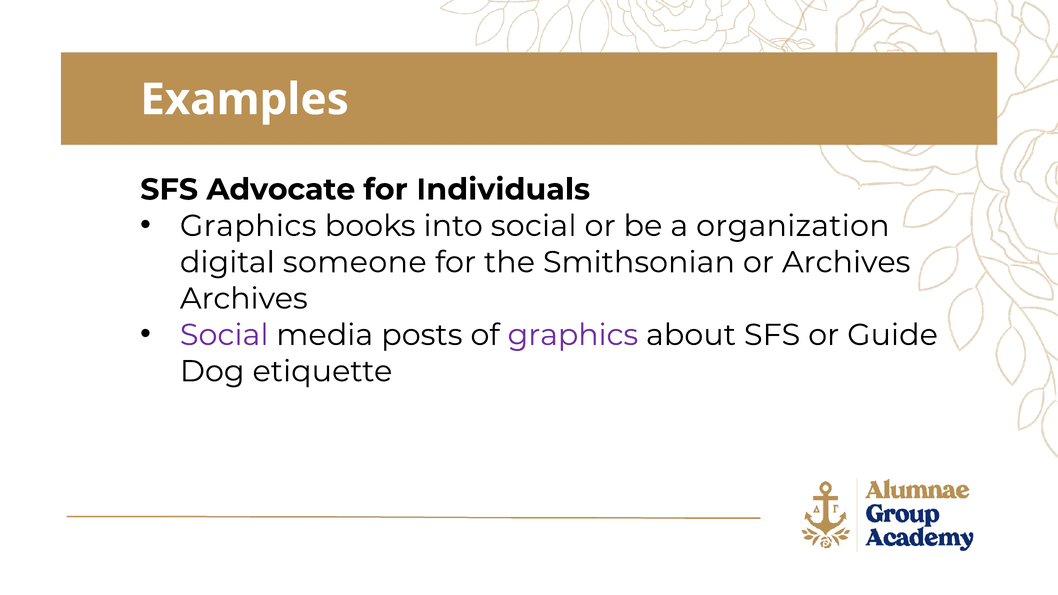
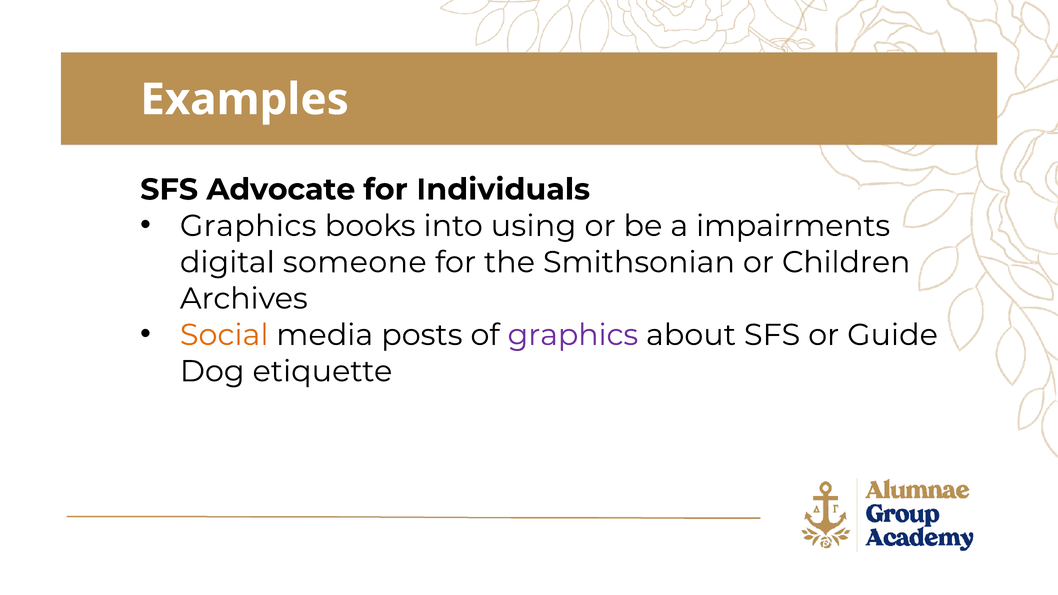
into social: social -> using
organization: organization -> impairments
or Archives: Archives -> Children
Social at (224, 335) colour: purple -> orange
